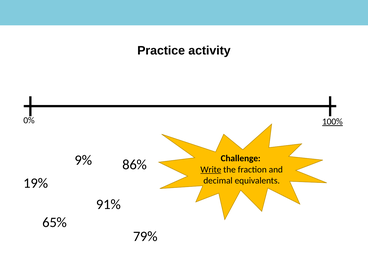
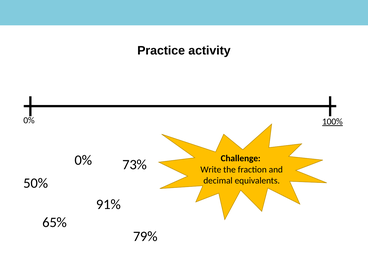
9% at (83, 160): 9% -> 0%
86%: 86% -> 73%
Write underline: present -> none
19%: 19% -> 50%
